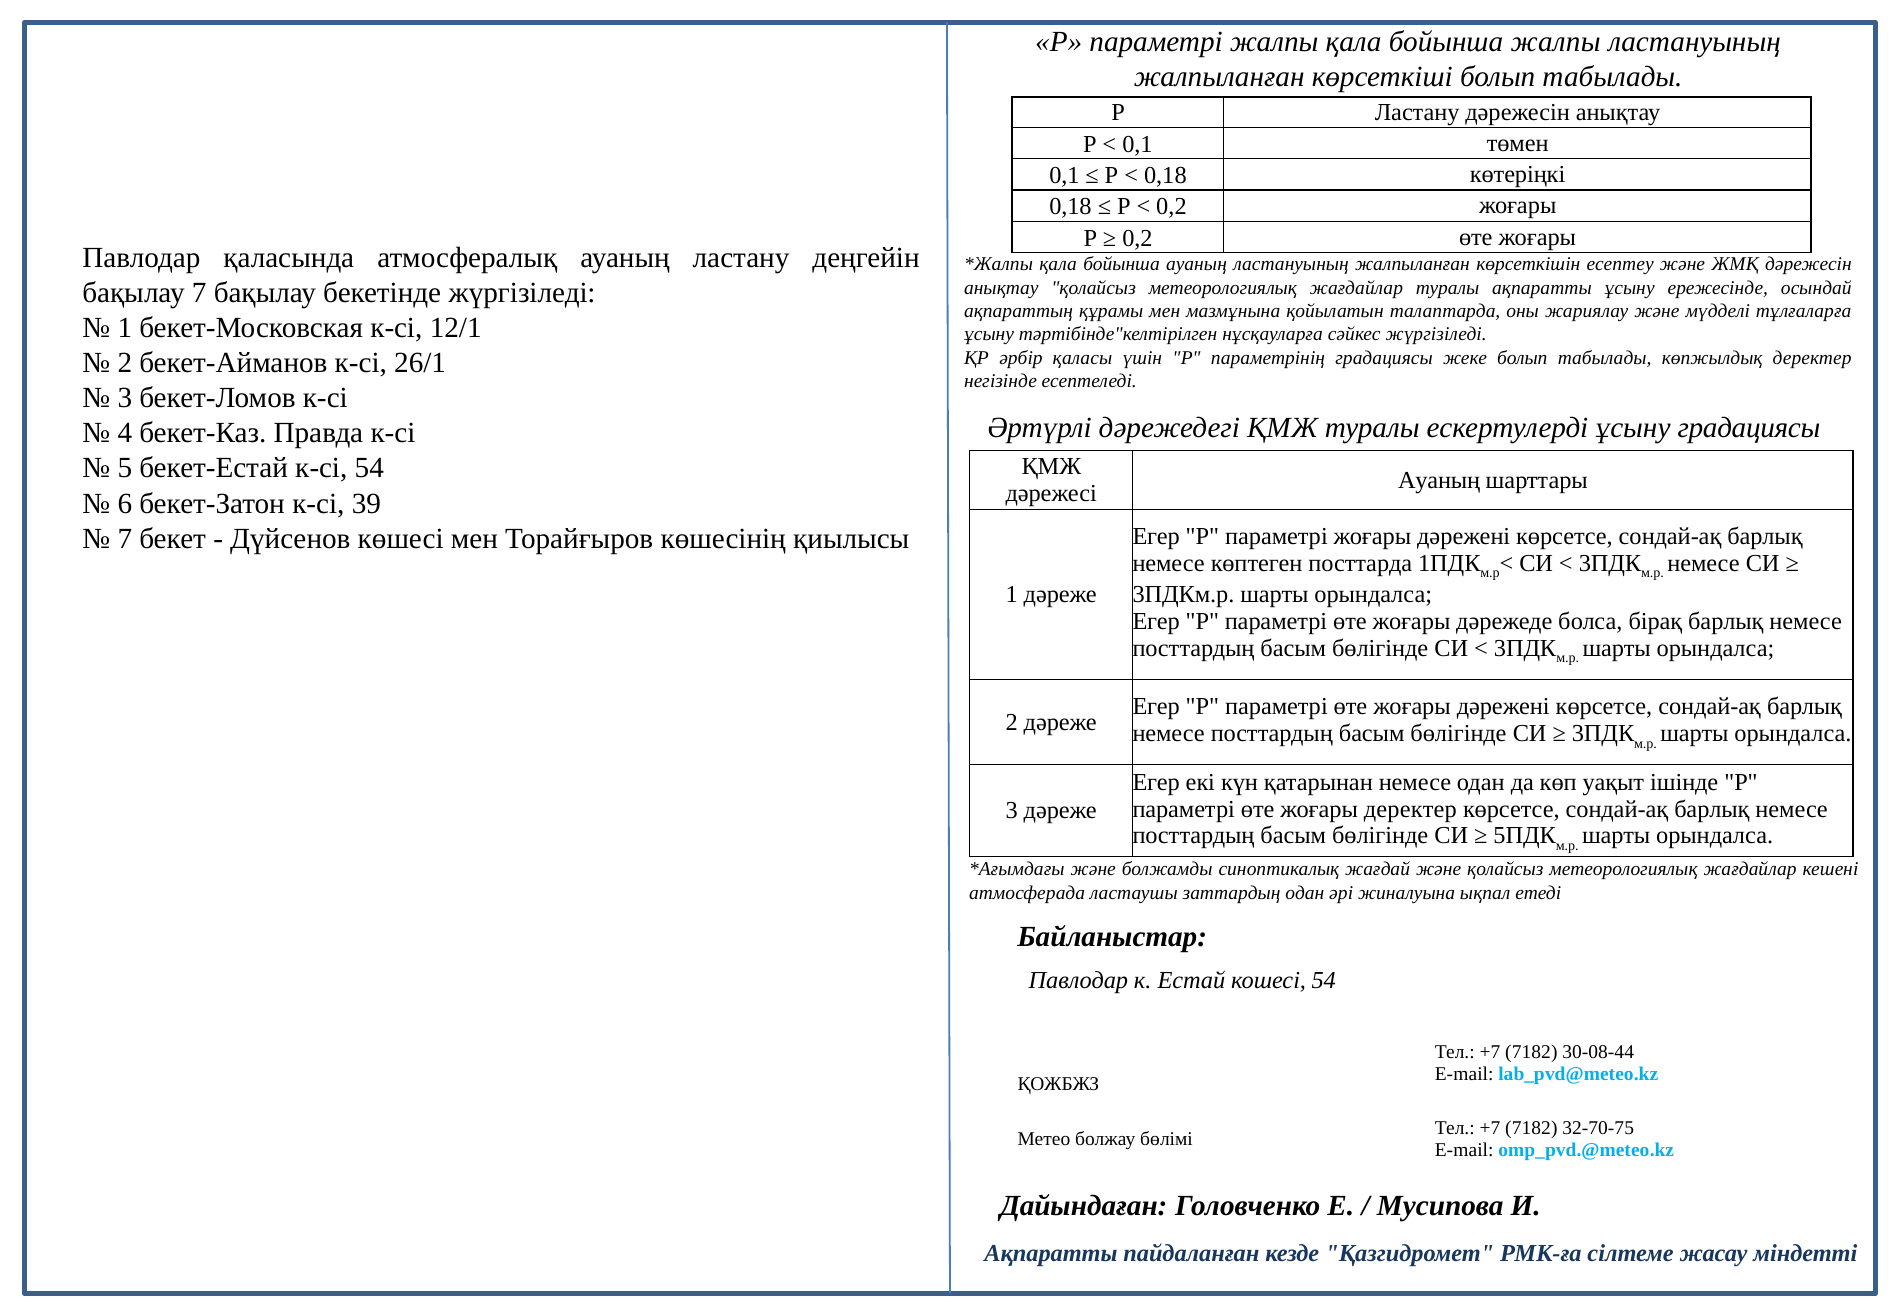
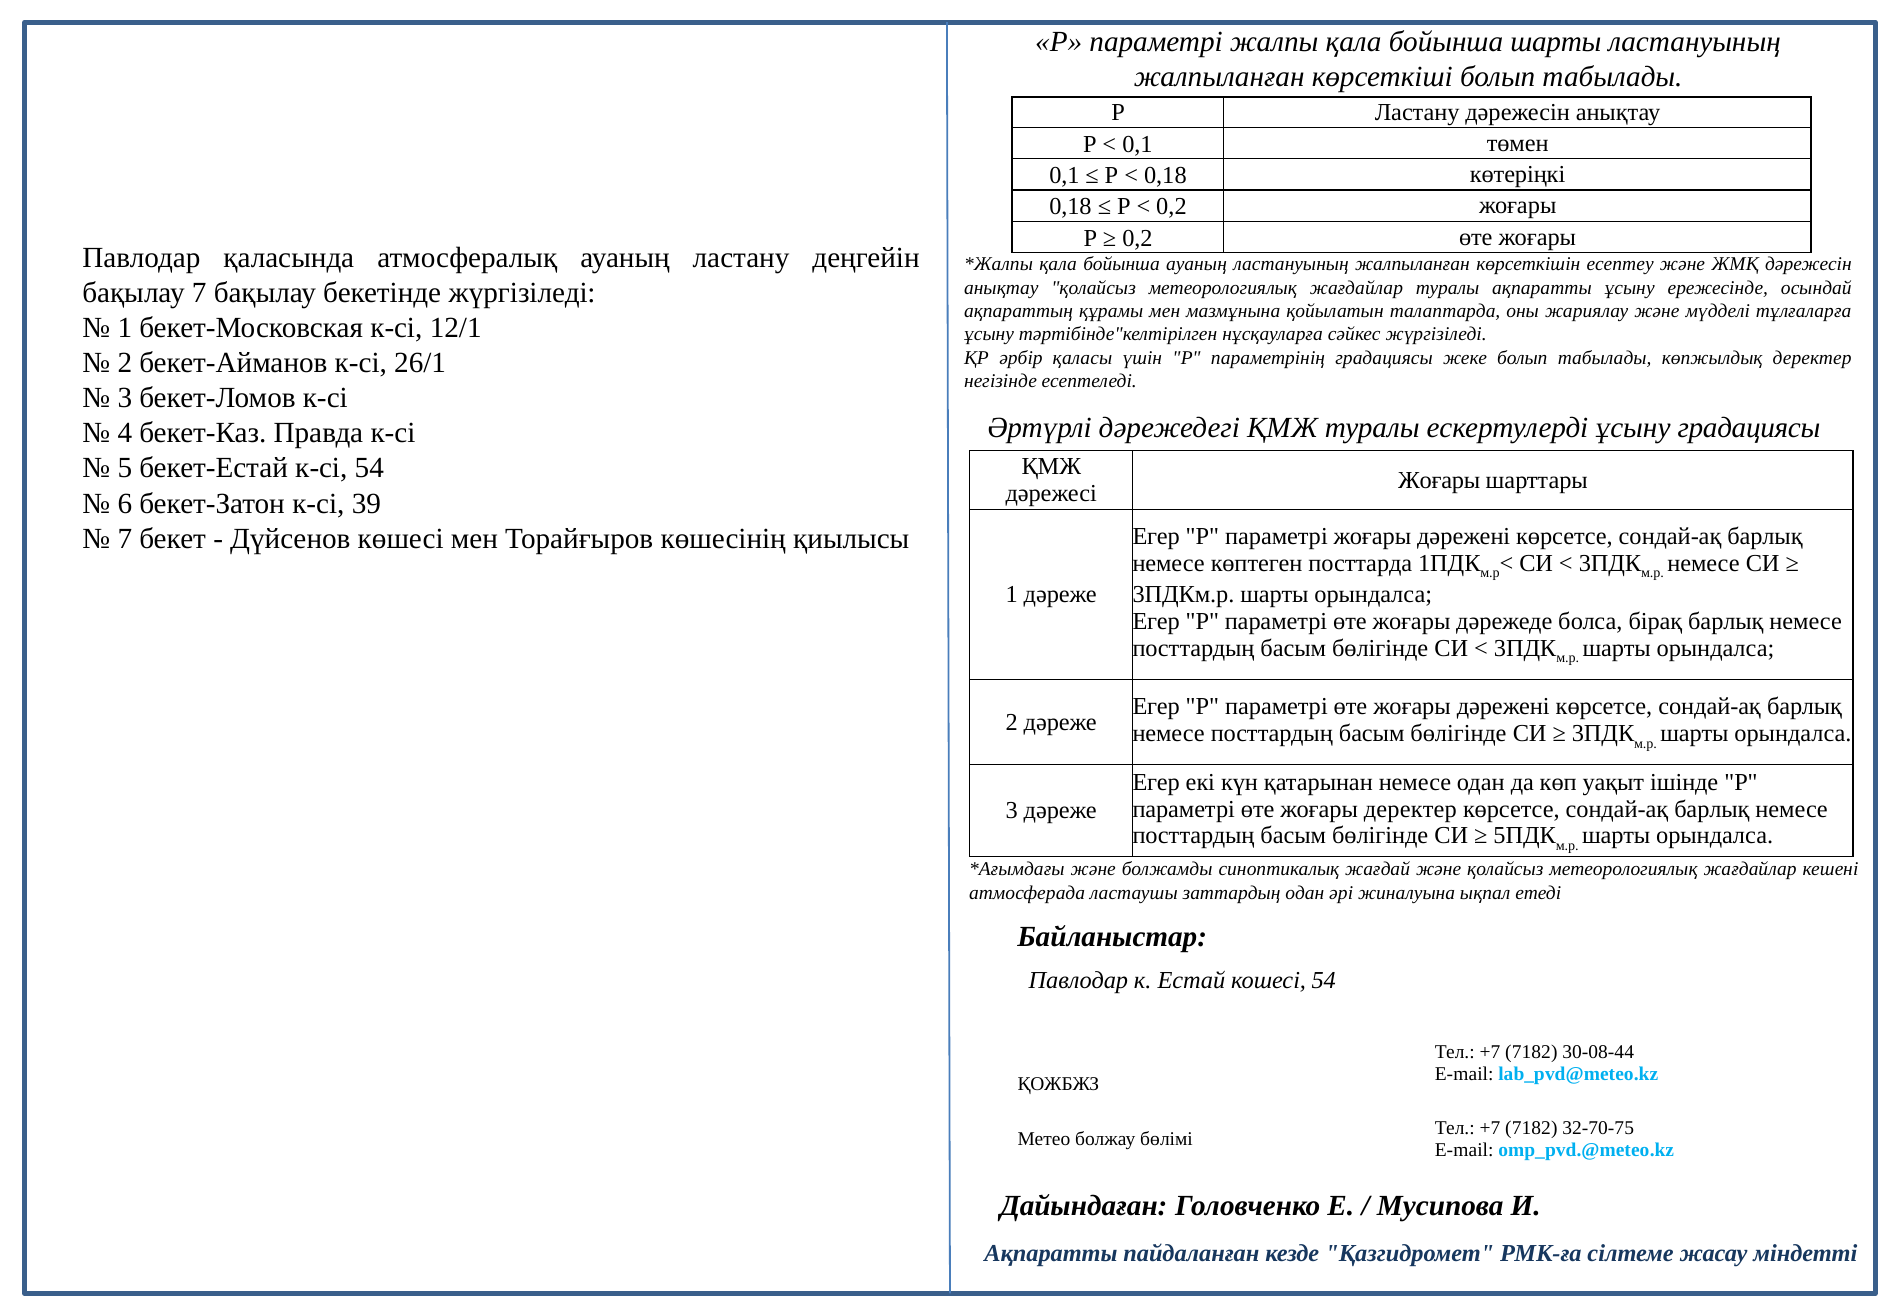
бойынша жалпы: жалпы -> шарты
Ауаның at (1439, 480): Ауаның -> Жоғары
